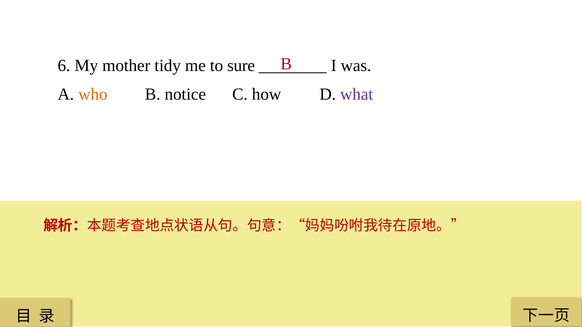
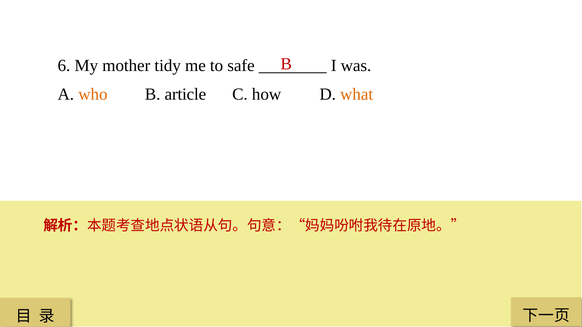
sure: sure -> safe
notice: notice -> article
what colour: purple -> orange
